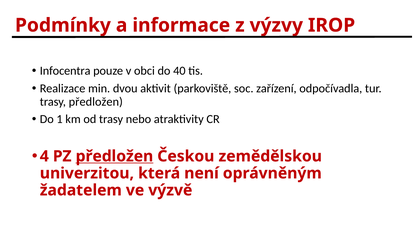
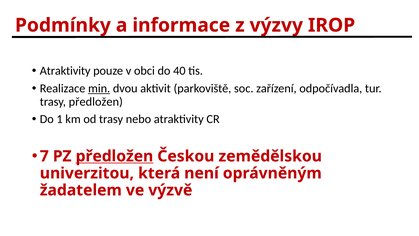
Infocentra at (65, 71): Infocentra -> Atraktivity
min underline: none -> present
4: 4 -> 7
